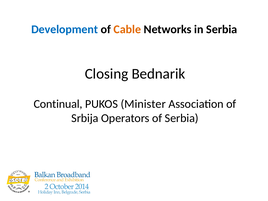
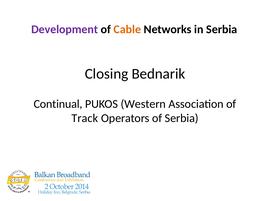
Development colour: blue -> purple
Minister: Minister -> Western
Srbija: Srbija -> Track
